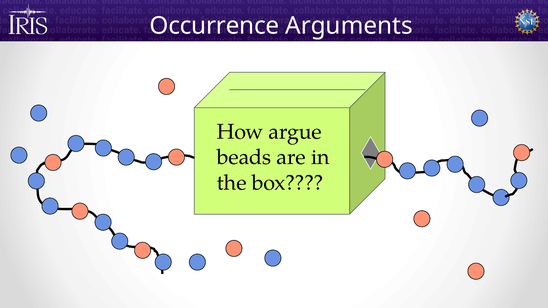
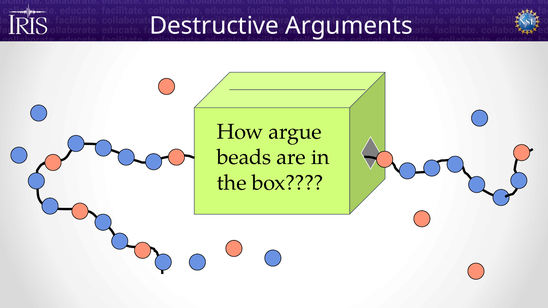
Occurrence: Occurrence -> Destructive
